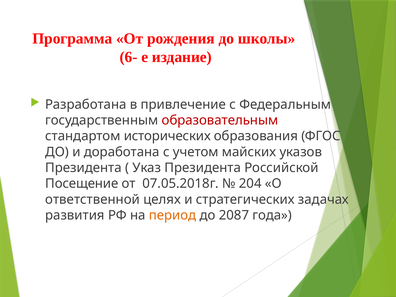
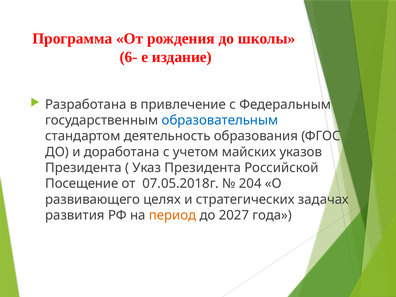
образовательным colour: red -> blue
исторических: исторических -> деятельность
ответственной: ответственной -> развивающего
2087: 2087 -> 2027
